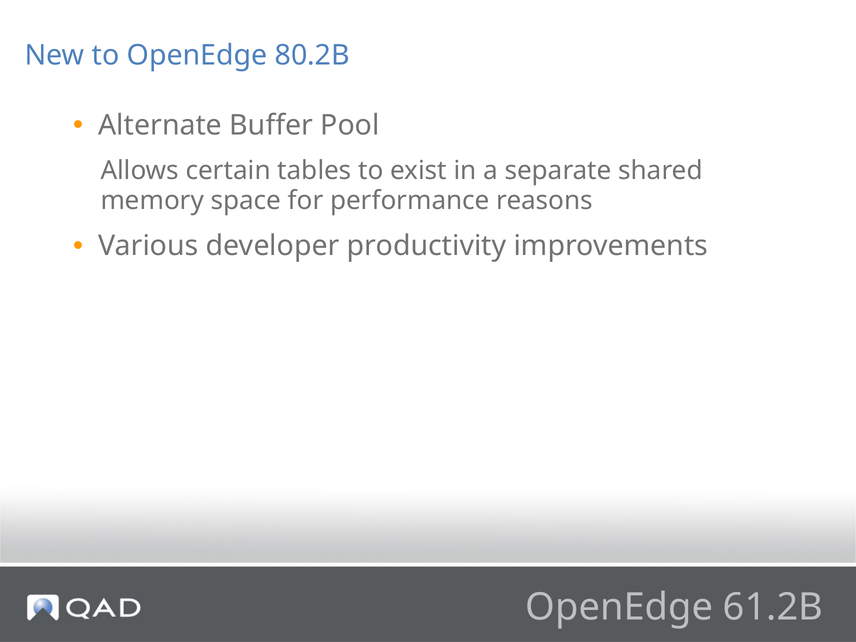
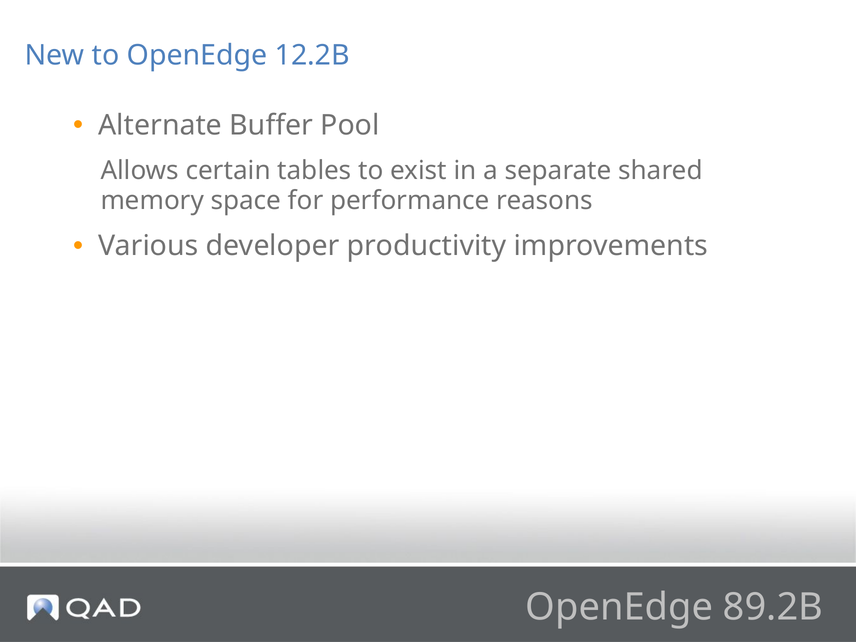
80.2B: 80.2B -> 12.2B
61.2B: 61.2B -> 89.2B
